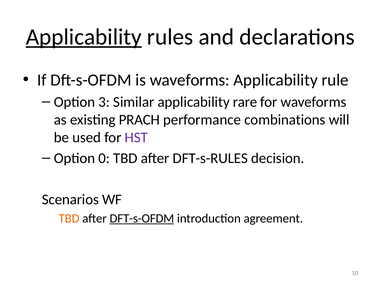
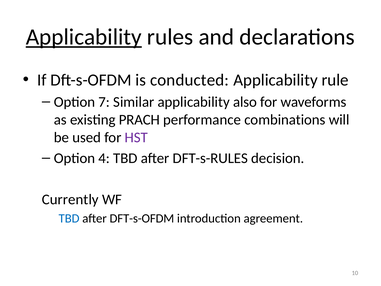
is waveforms: waveforms -> conducted
3: 3 -> 7
rare: rare -> also
0: 0 -> 4
Scenarios: Scenarios -> Currently
TBD at (69, 218) colour: orange -> blue
DFT-s-OFDM at (142, 218) underline: present -> none
